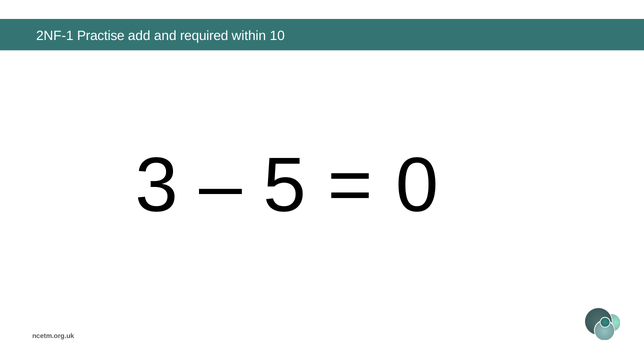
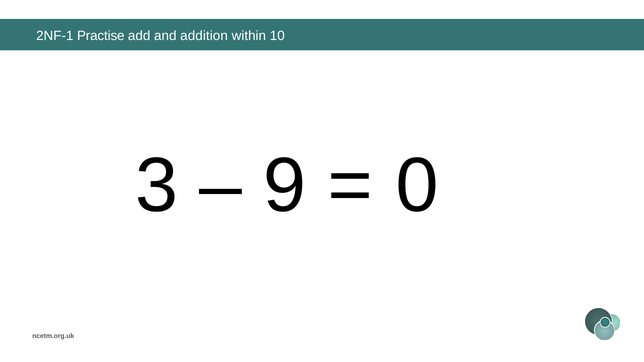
required: required -> addition
5: 5 -> 9
